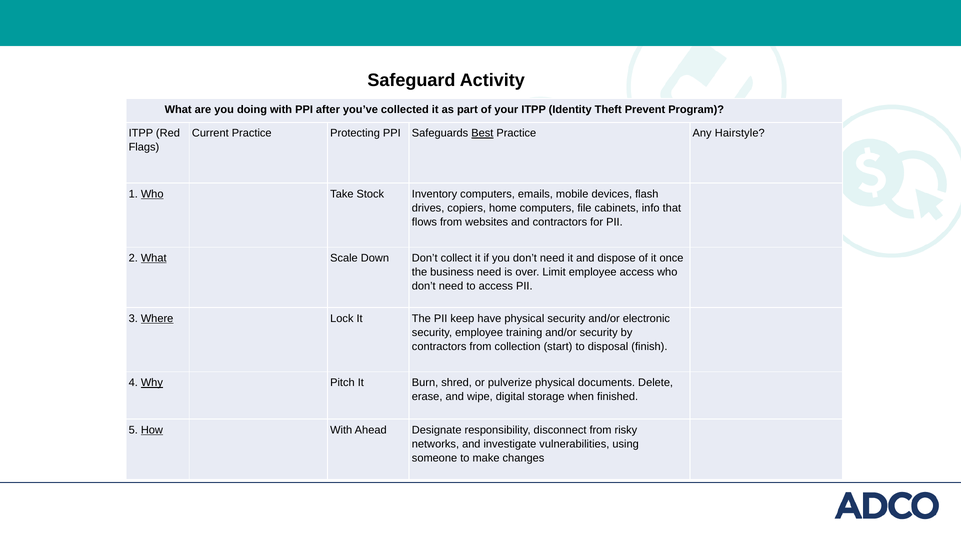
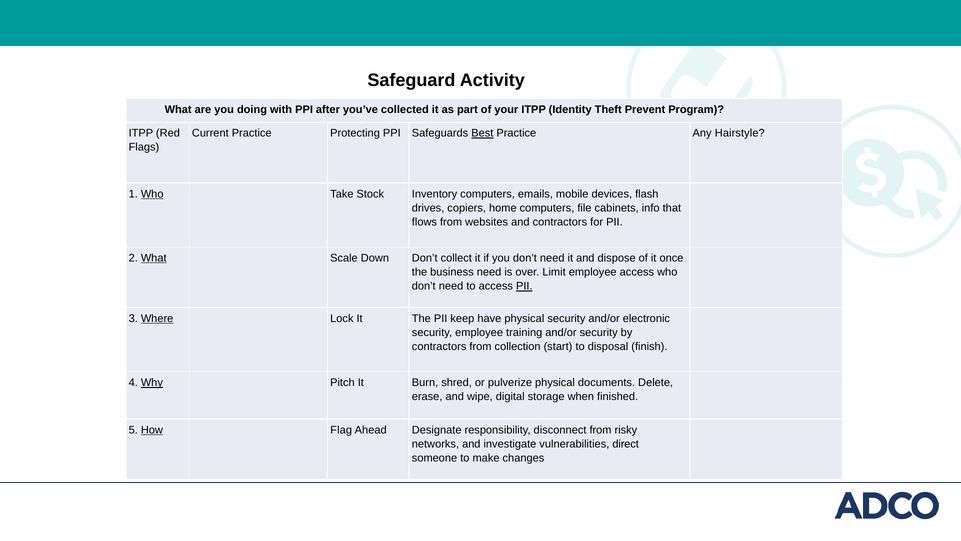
PII at (524, 286) underline: none -> present
How With: With -> Flag
using: using -> direct
